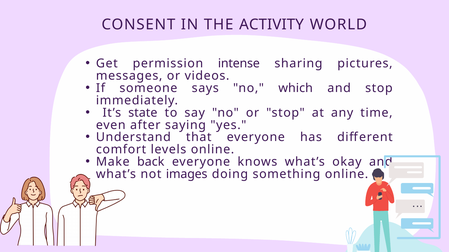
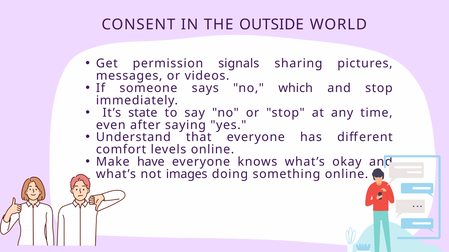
ACTIVITY: ACTIVITY -> OUTSIDE
intense: intense -> signals
back: back -> have
